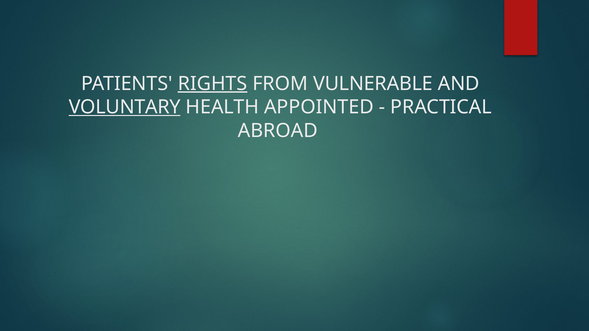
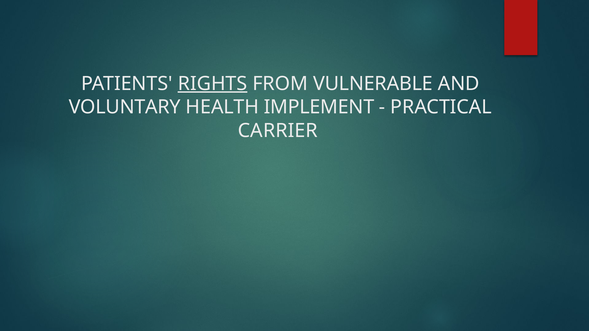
VOLUNTARY underline: present -> none
APPOINTED: APPOINTED -> IMPLEMENT
ABROAD: ABROAD -> CARRIER
